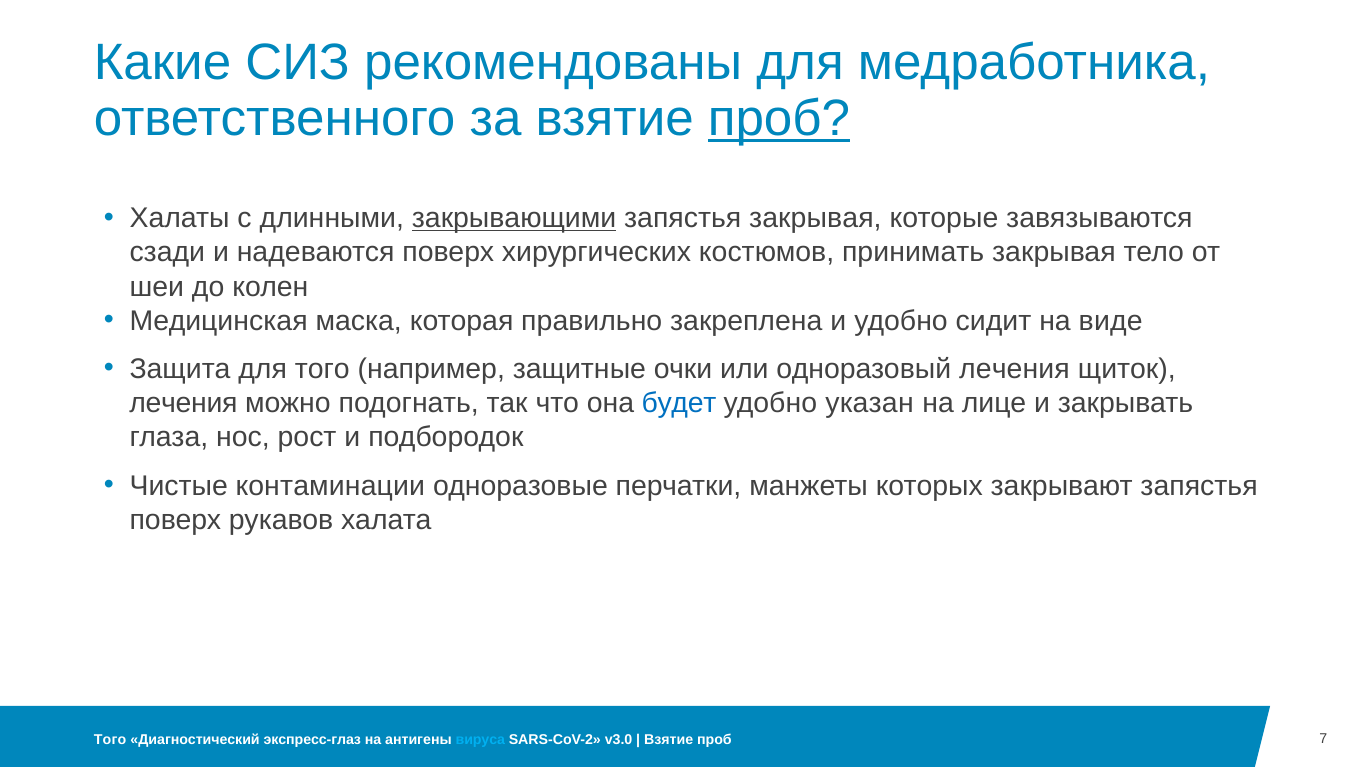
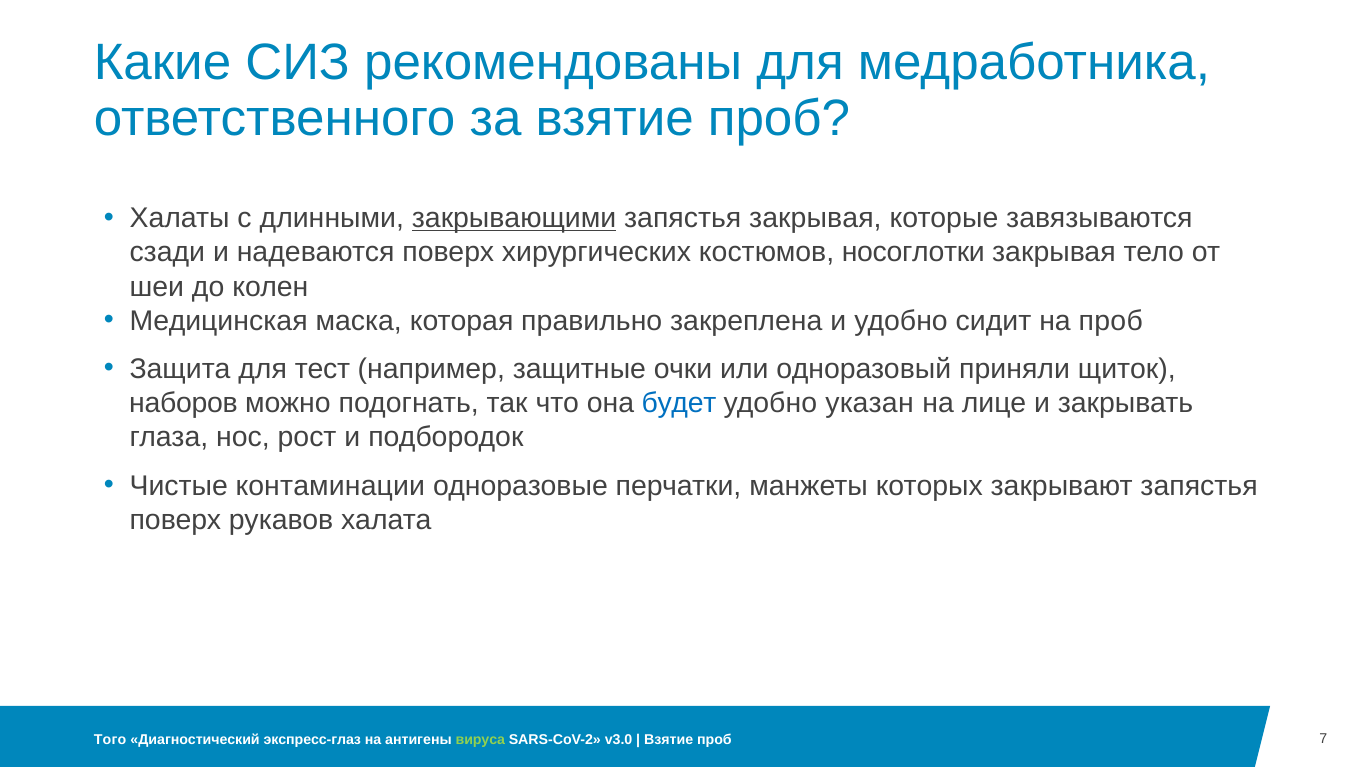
проб at (779, 118) underline: present -> none
принимать: принимать -> носоглотки
на виде: виде -> проб
для того: того -> тест
одноразовый лечения: лечения -> приняли
лечения at (184, 403): лечения -> наборов
вируса colour: light blue -> light green
